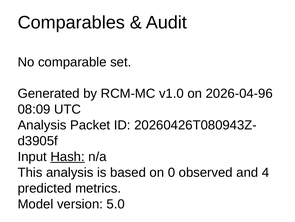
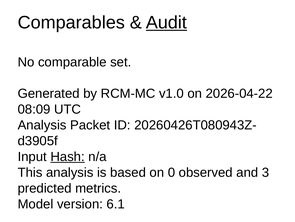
Audit underline: none -> present
2026-04-96: 2026-04-96 -> 2026-04-22
4: 4 -> 3
5.0: 5.0 -> 6.1
